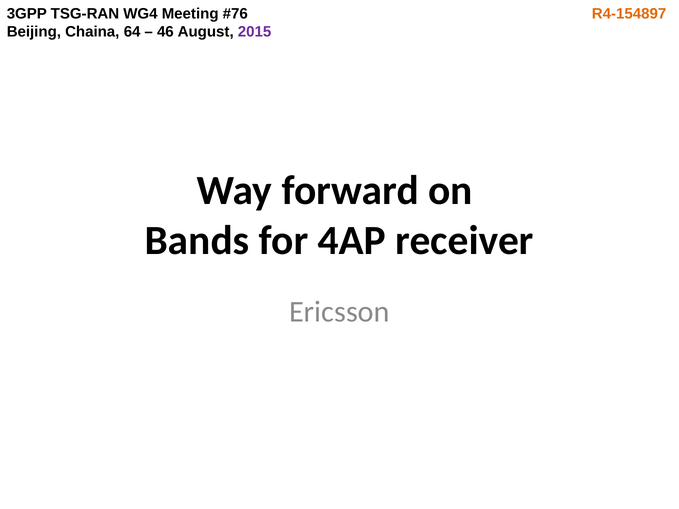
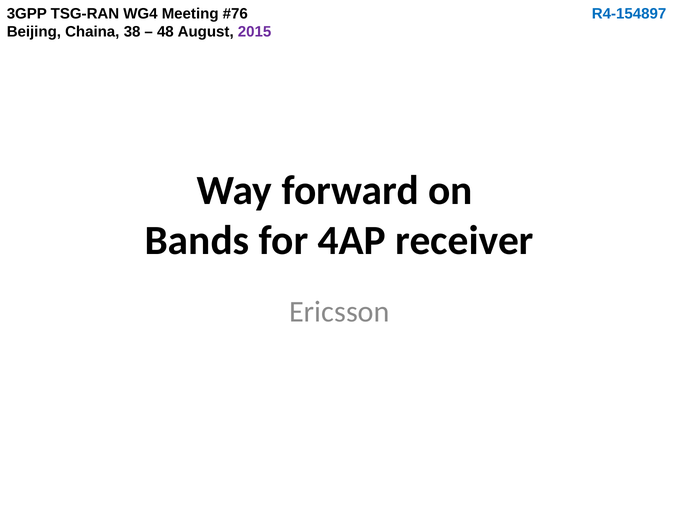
R4-154897 colour: orange -> blue
64: 64 -> 38
46: 46 -> 48
